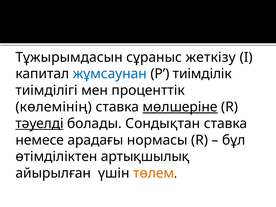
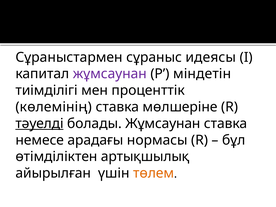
Тұжырымдасын: Тұжырымдасын -> Сұраныстармен
жеткізу: жеткізу -> идеясы
жұмсаунан at (110, 74) colour: blue -> purple
тиімділік: тиімділік -> міндетін
мөлшеріне underline: present -> none
болады Сондықтан: Сондықтан -> Жұмсаунан
